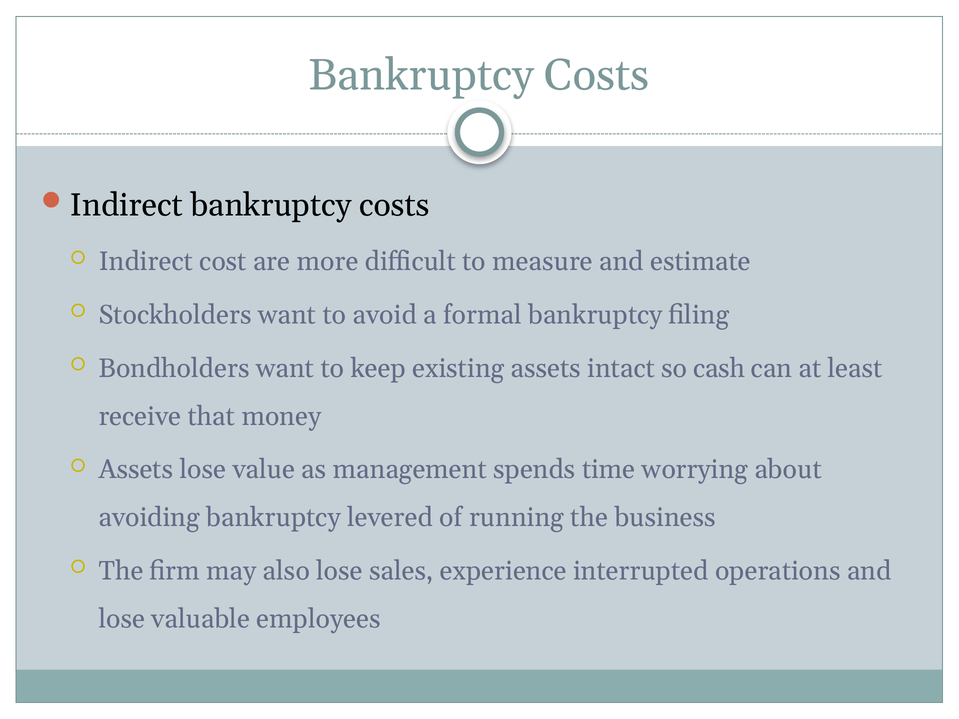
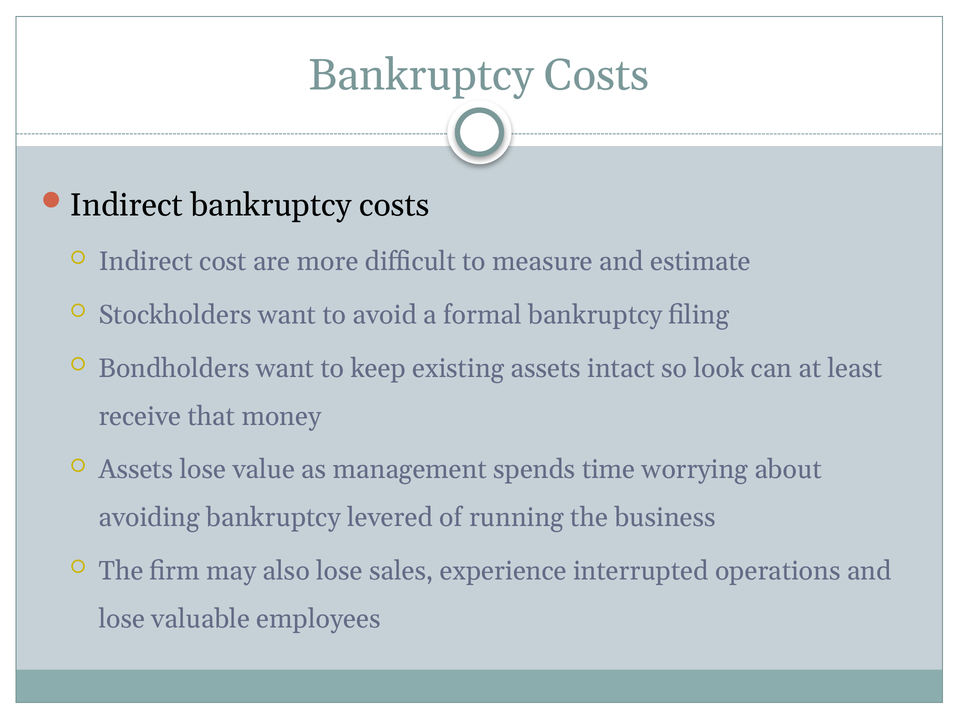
cash: cash -> look
